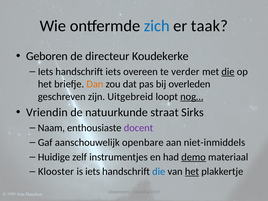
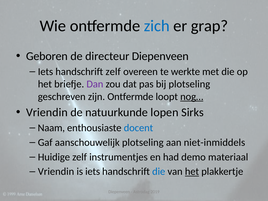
taak: taak -> grap
directeur Koudekerke: Koudekerke -> Diepenveen
handschrift iets: iets -> zelf
verder: verder -> werkte
die at (228, 72) underline: present -> none
Dan colour: orange -> purple
bij overleden: overleden -> plotseling
zijn Uitgebreid: Uitgebreid -> Ontfermde
straat: straat -> lopen
docent colour: purple -> blue
aanschouwelijk openbare: openbare -> plotseling
demo underline: present -> none
Klooster at (56, 172): Klooster -> Vriendin
